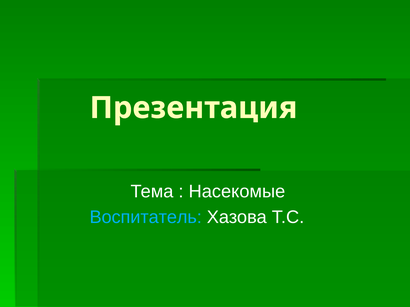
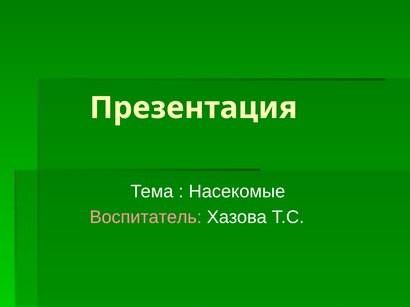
Воспитатель colour: light blue -> pink
